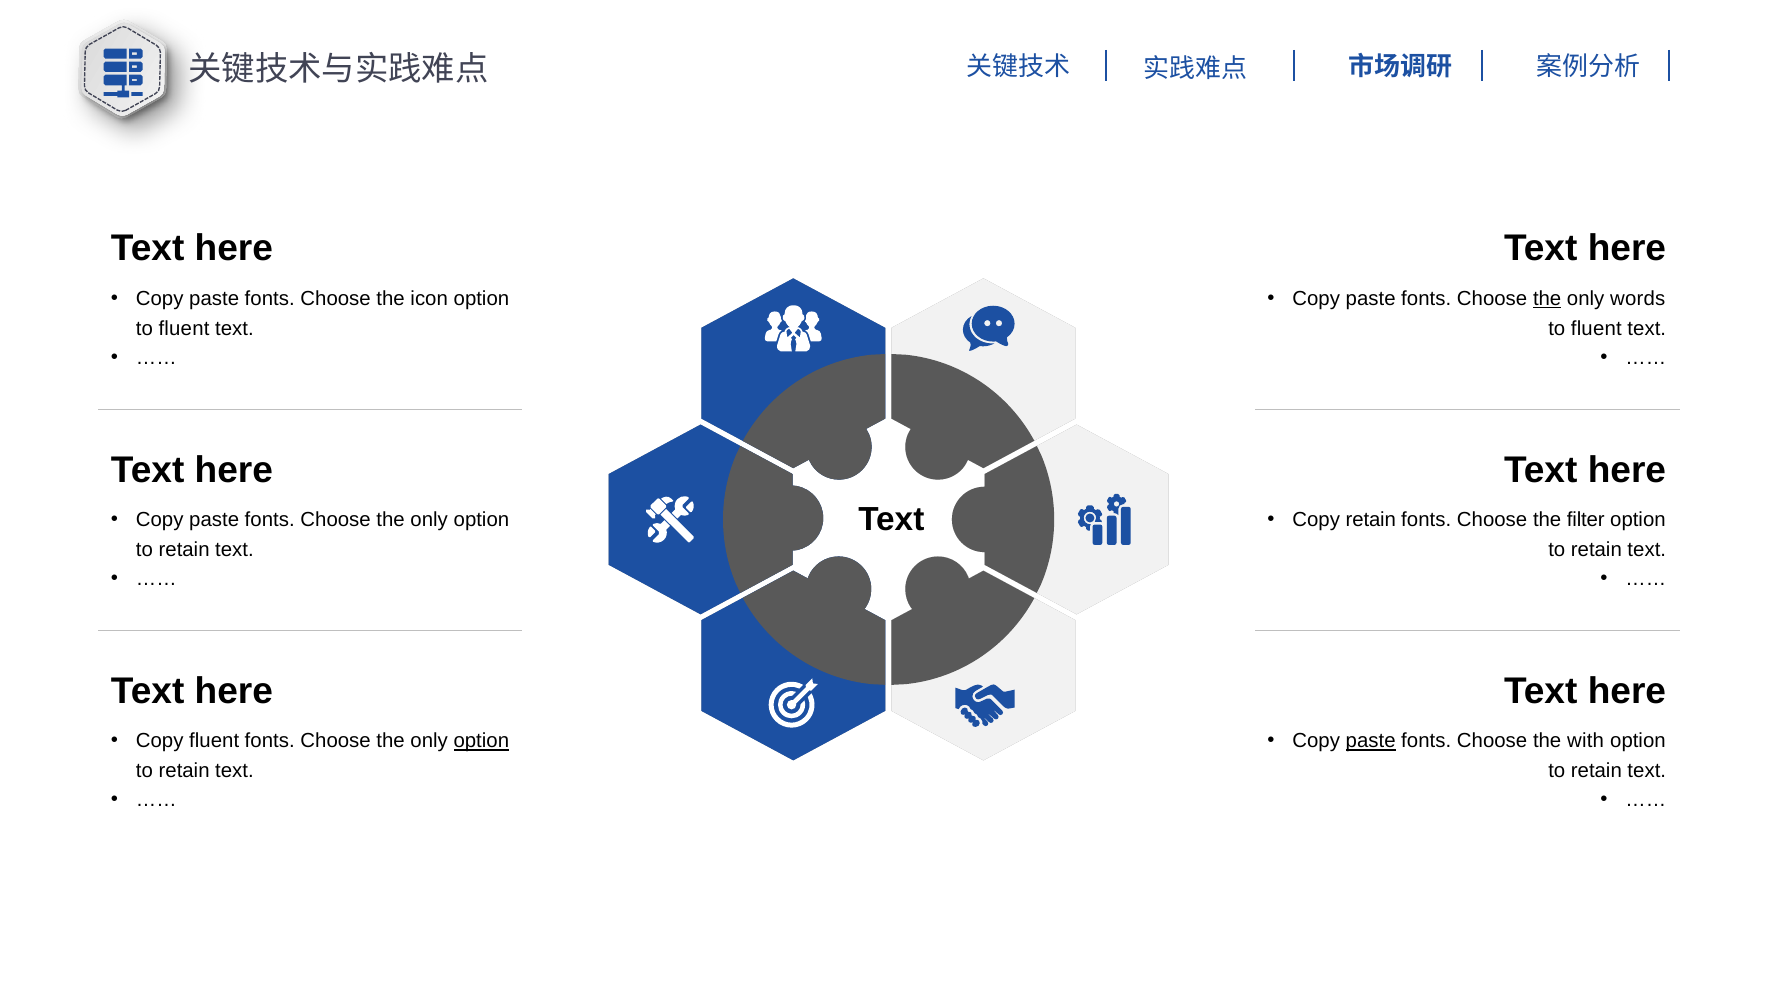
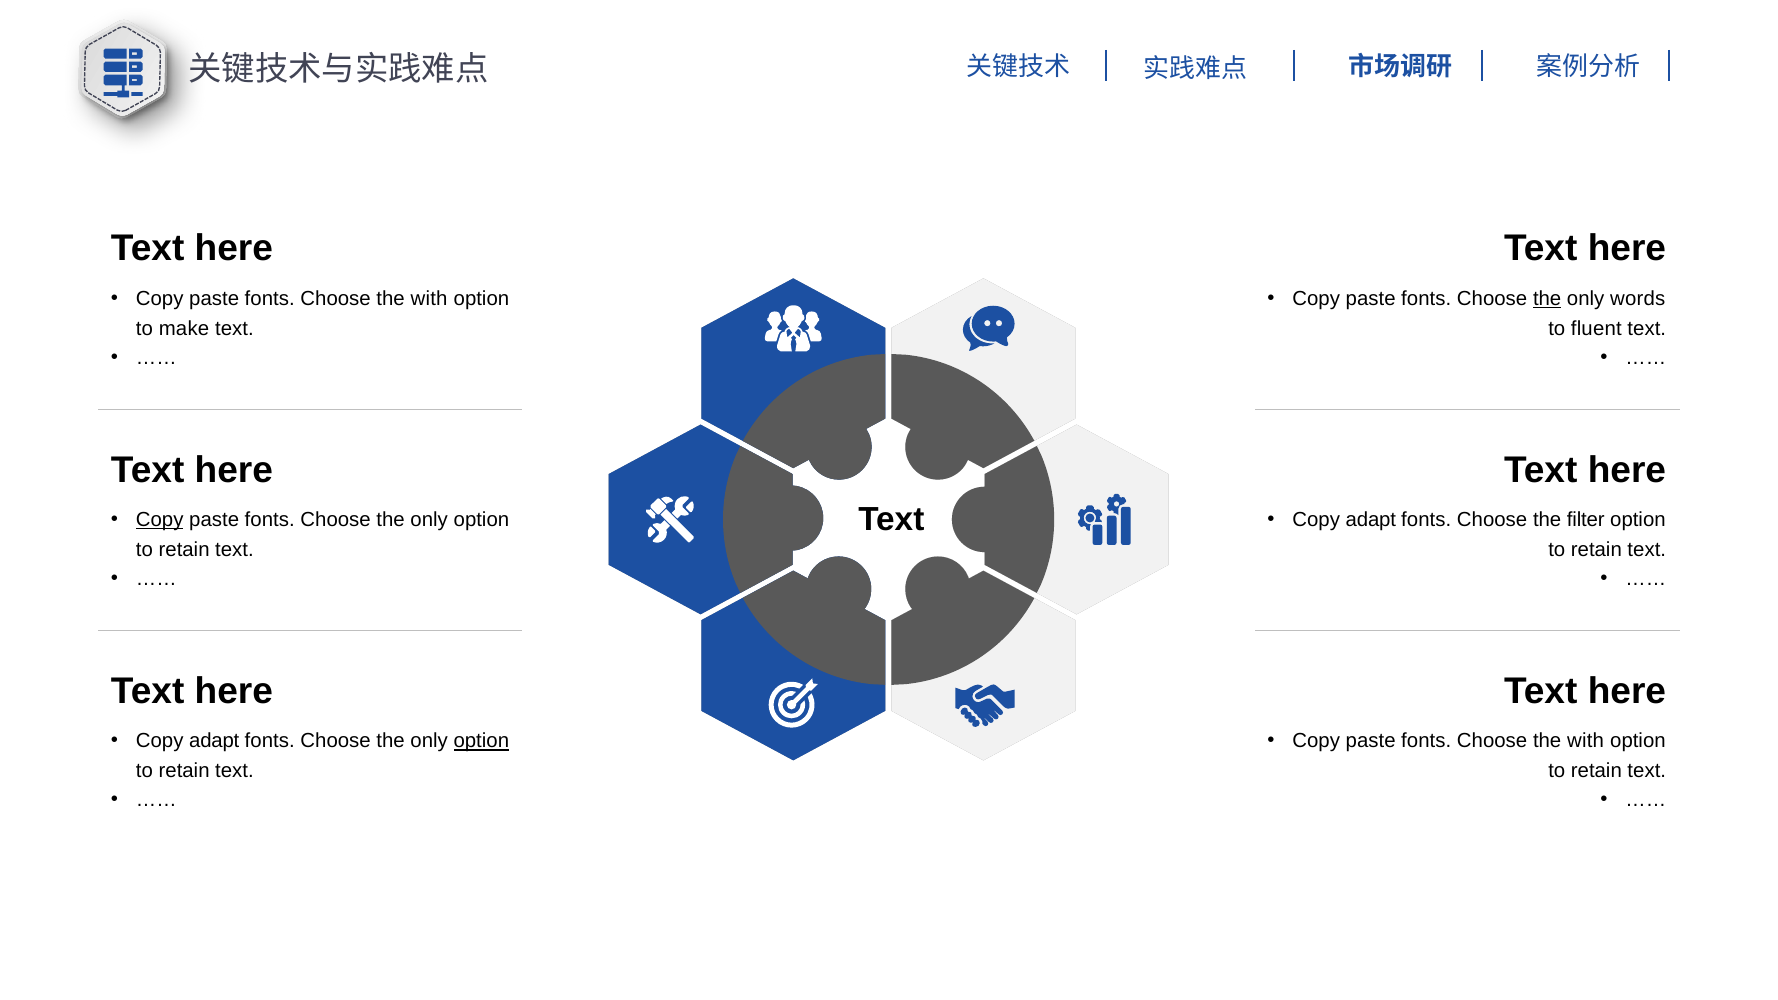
icon at (429, 299): icon -> with
fluent at (184, 328): fluent -> make
Copy at (160, 520) underline: none -> present
retain at (1371, 520): retain -> adapt
fluent at (214, 741): fluent -> adapt
paste at (1371, 741) underline: present -> none
